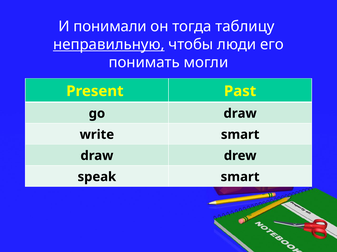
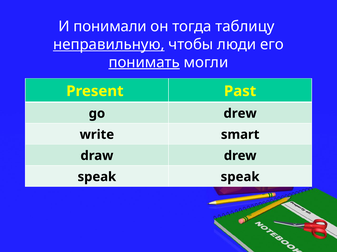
понимать underline: none -> present
go draw: draw -> drew
speak smart: smart -> speak
